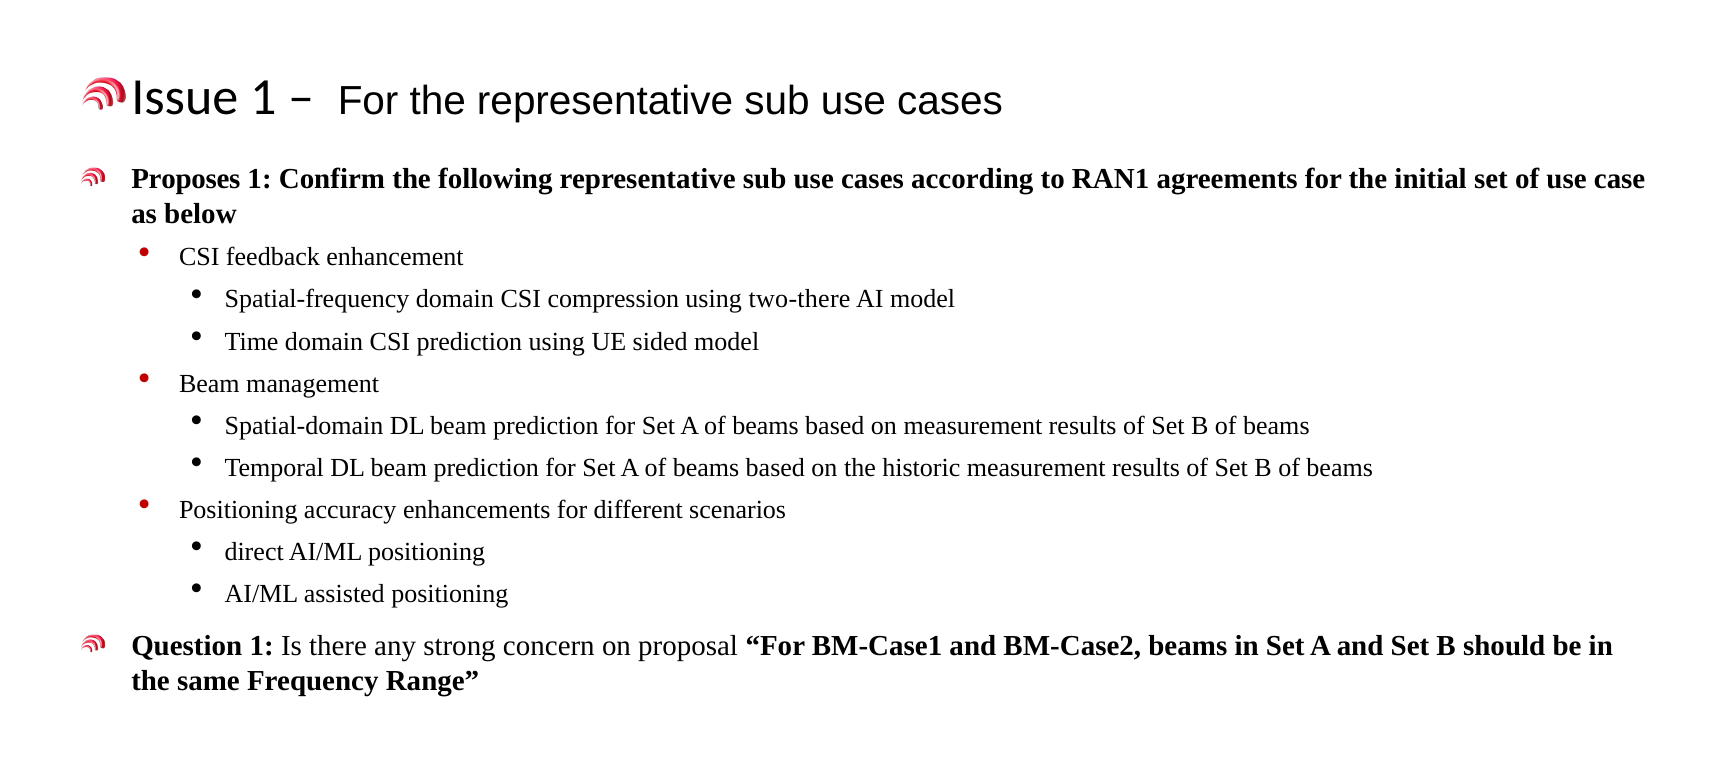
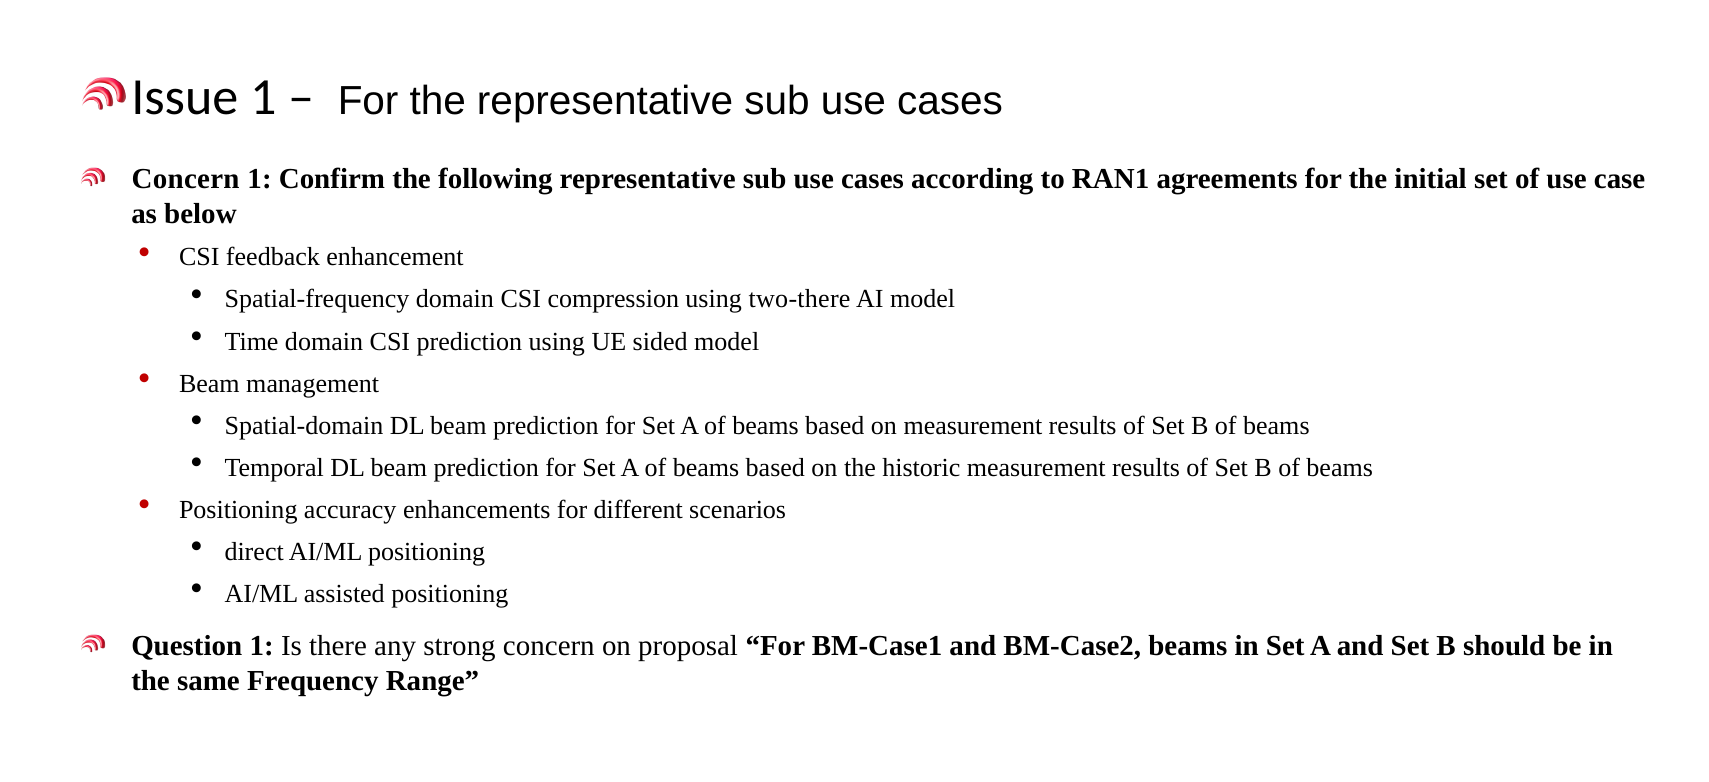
Proposes at (186, 179): Proposes -> Concern
